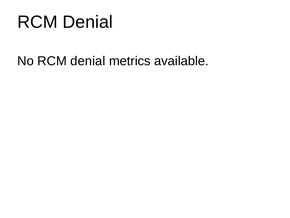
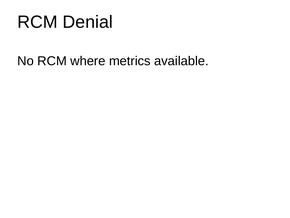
No RCM denial: denial -> where
